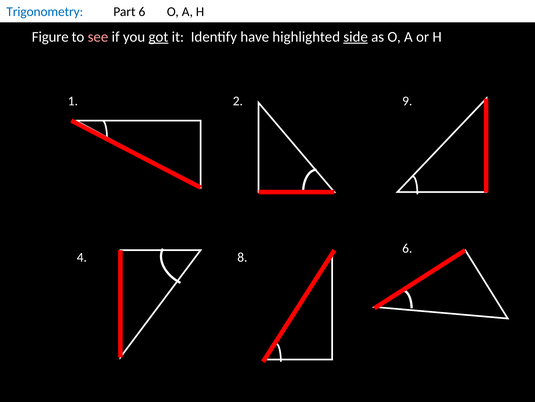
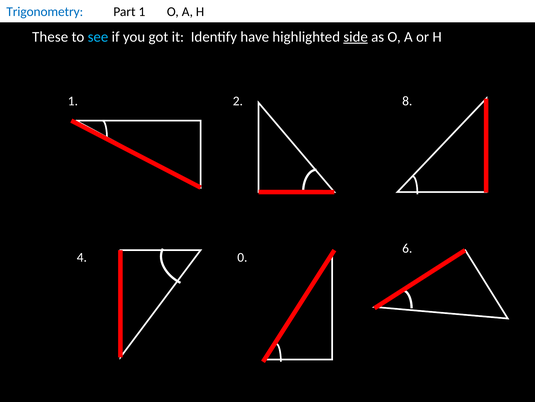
Part 6: 6 -> 1
Figure: Figure -> These
see colour: pink -> light blue
got underline: present -> none
9: 9 -> 8
8: 8 -> 0
